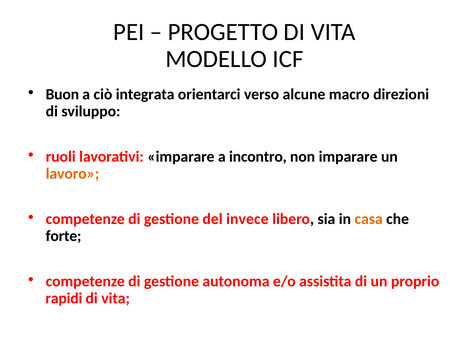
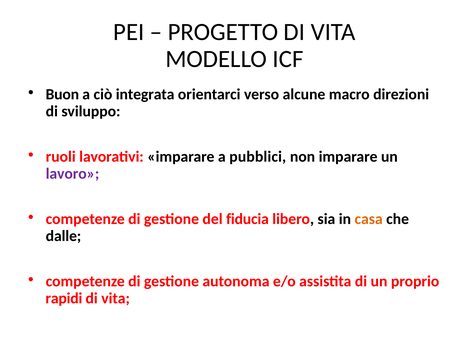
incontro: incontro -> pubblici
lavoro colour: orange -> purple
invece: invece -> fiducia
forte: forte -> dalle
